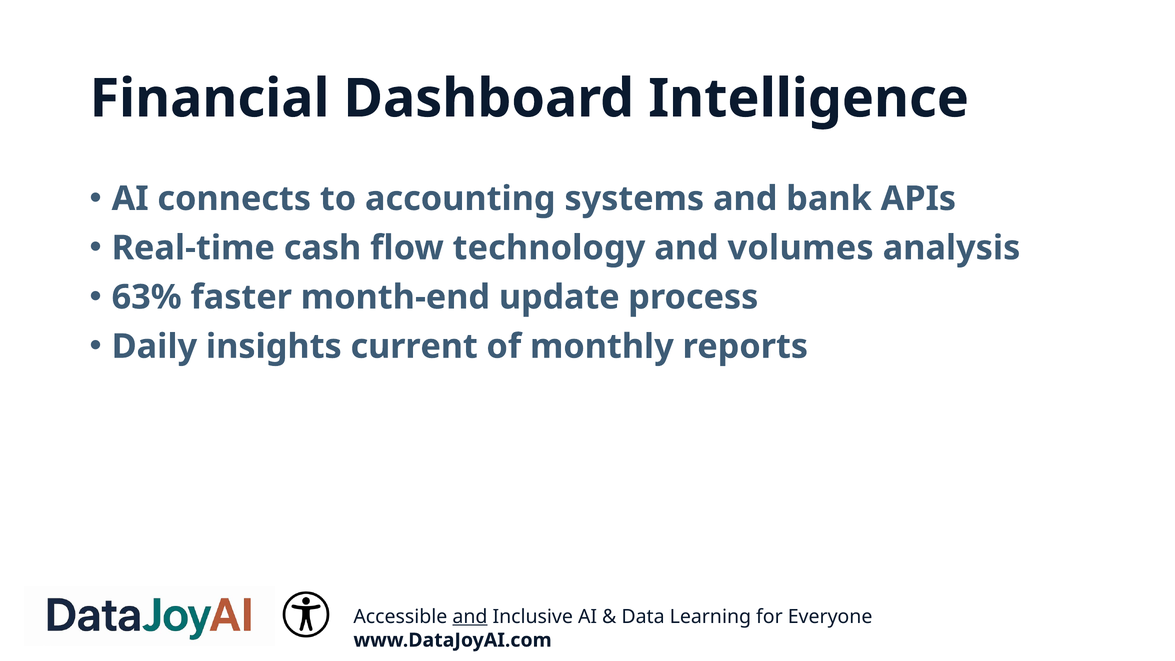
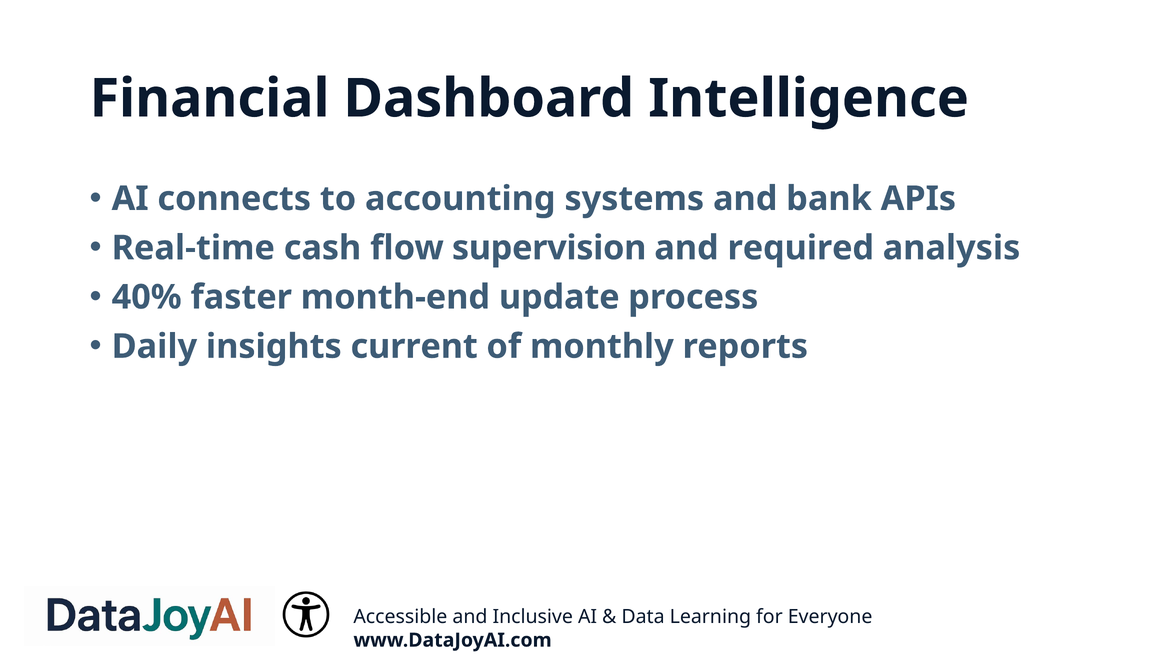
technology: technology -> supervision
volumes: volumes -> required
63%: 63% -> 40%
and at (470, 617) underline: present -> none
